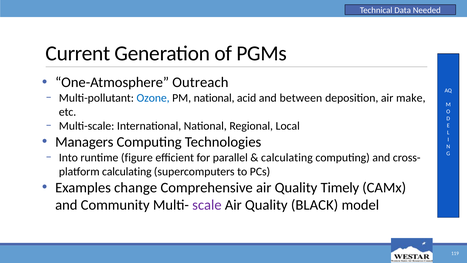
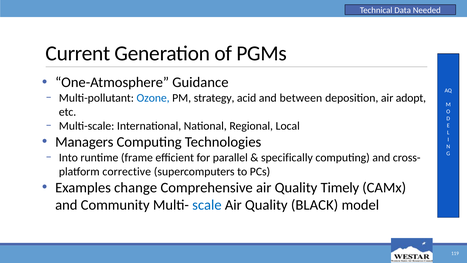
Outreach: Outreach -> Guidance
PM national: national -> strategy
make: make -> adopt
figure: figure -> frame
calculating at (287, 157): calculating -> specifically
calculating at (127, 171): calculating -> corrective
scale colour: purple -> blue
